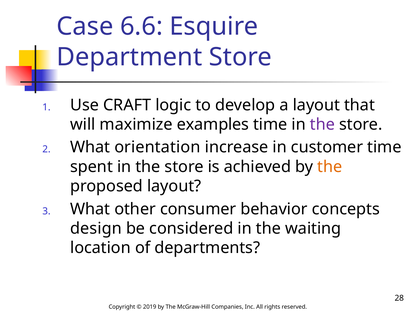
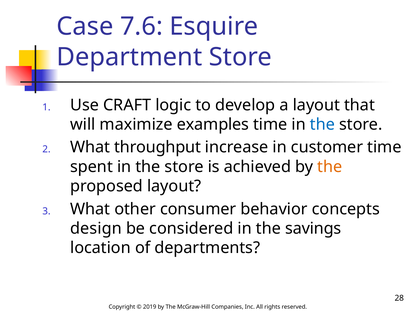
6.6: 6.6 -> 7.6
the at (322, 124) colour: purple -> blue
orientation: orientation -> throughput
waiting: waiting -> savings
